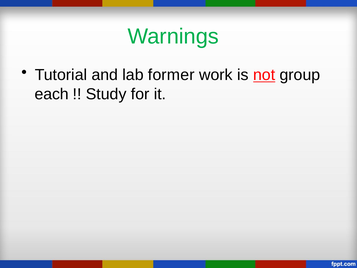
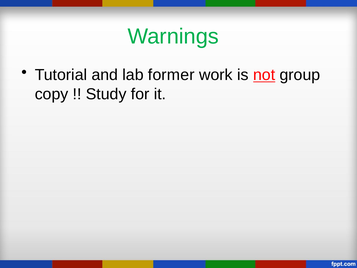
each: each -> copy
